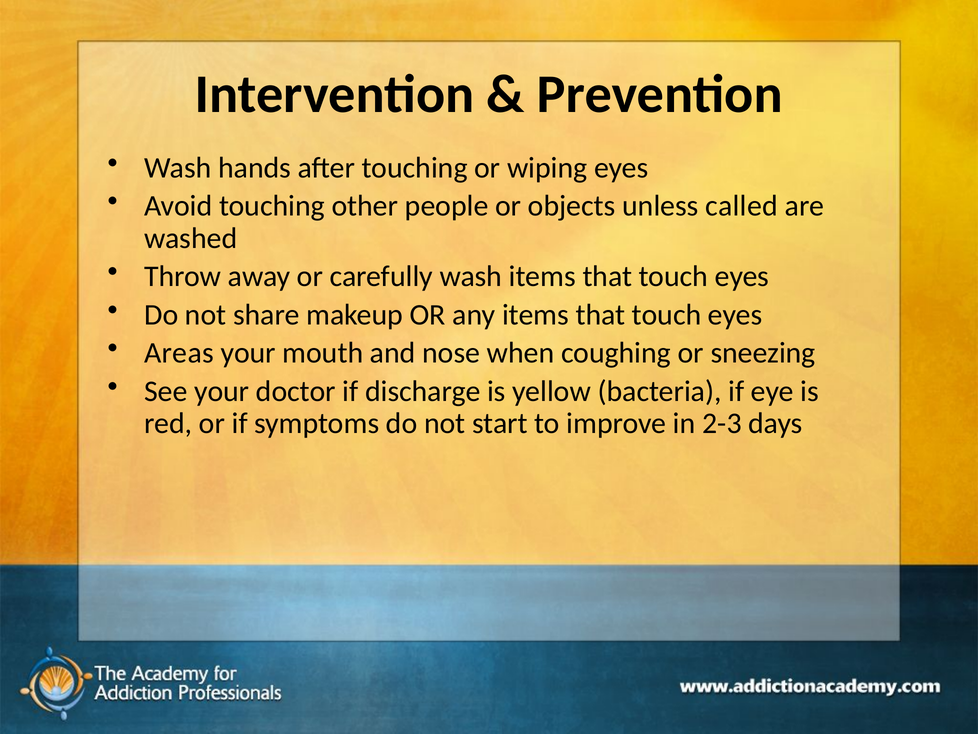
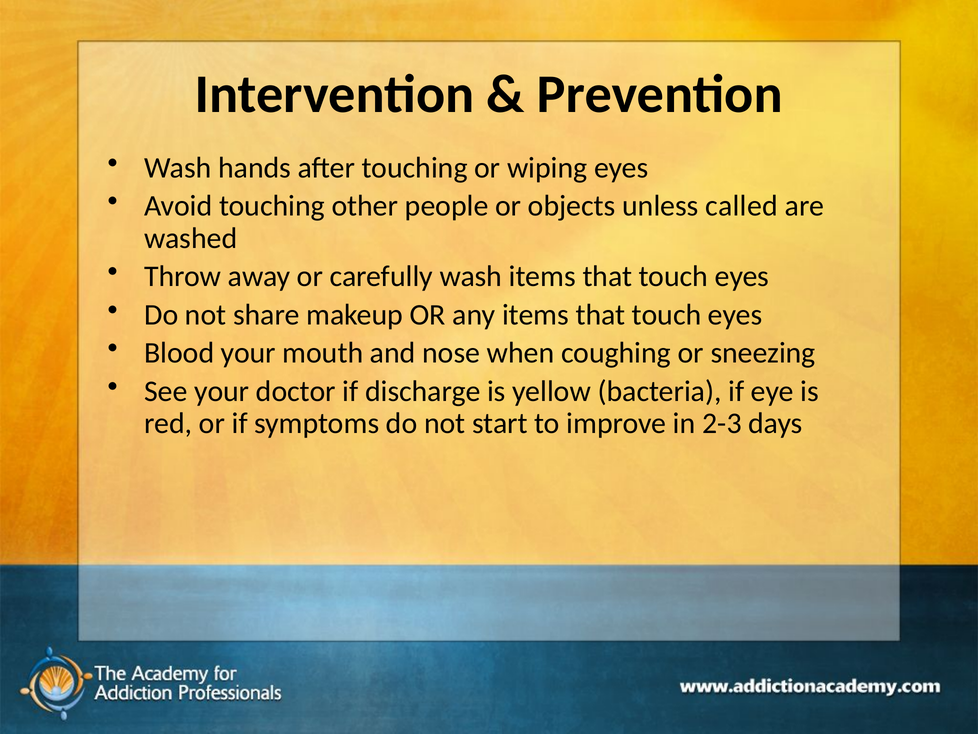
Areas: Areas -> Blood
